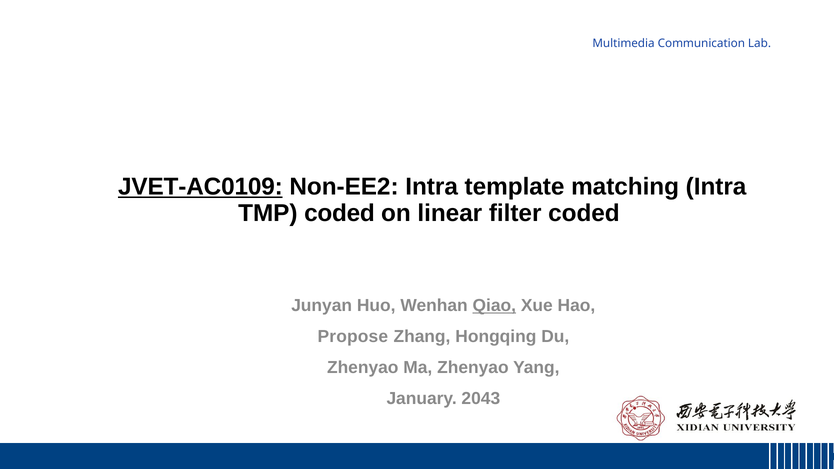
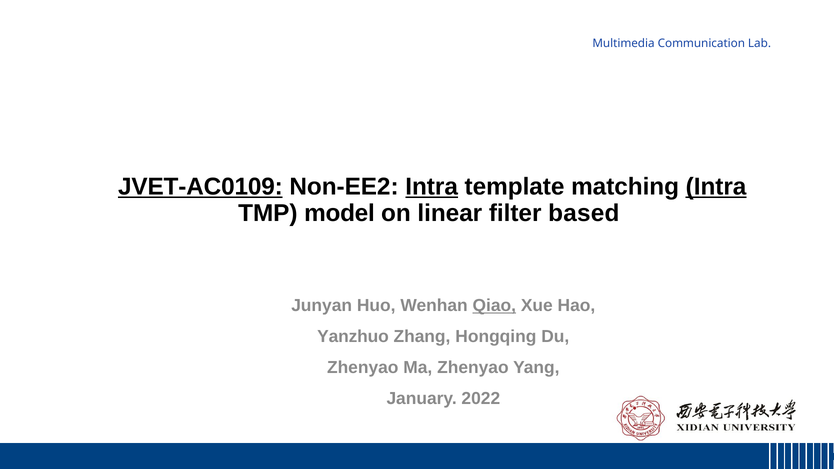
Intra at (432, 187) underline: none -> present
Intra at (716, 187) underline: none -> present
TMP coded: coded -> model
filter coded: coded -> based
Propose: Propose -> Yanzhuo
2043: 2043 -> 2022
